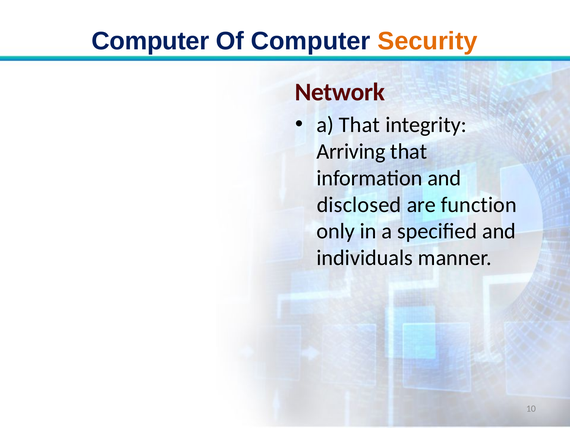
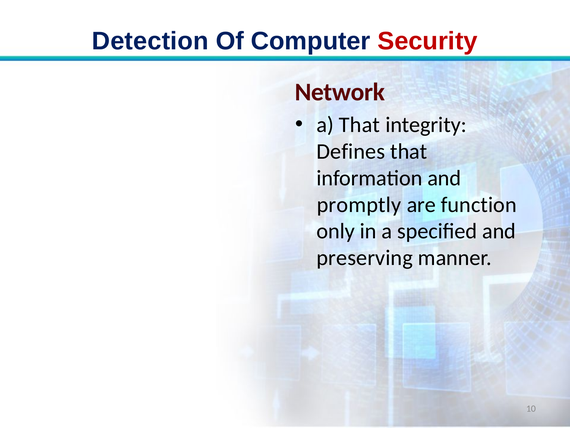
Computer at (150, 41): Computer -> Detection
Security colour: orange -> red
Arriving: Arriving -> Defines
disclosed: disclosed -> promptly
individuals: individuals -> preserving
